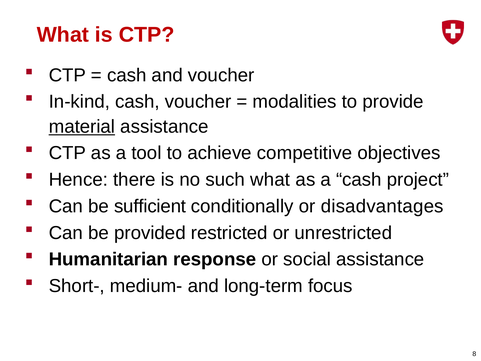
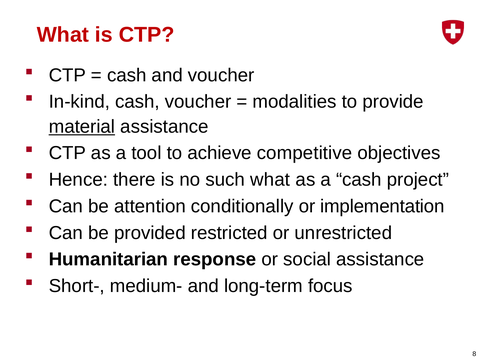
sufficient: sufficient -> attention
disadvantages: disadvantages -> implementation
